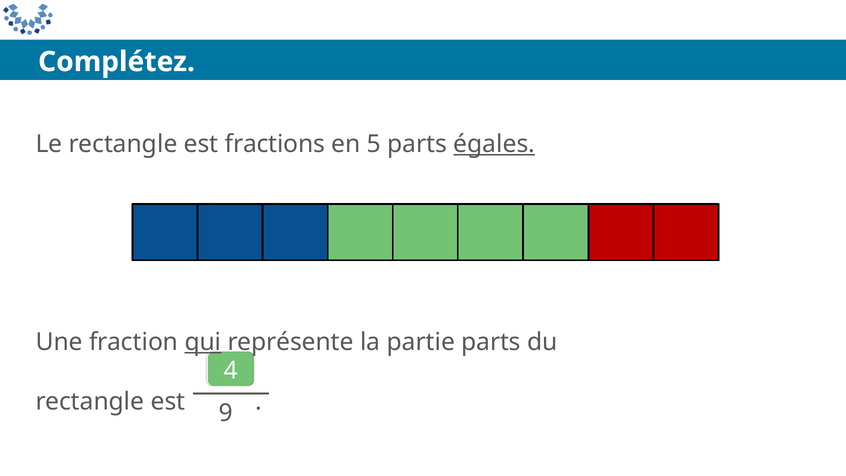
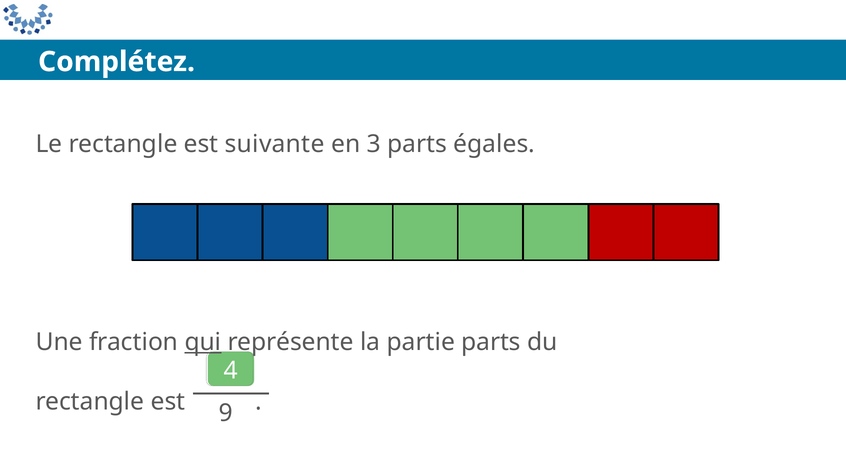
fractions: fractions -> suivante
5: 5 -> 3
égales underline: present -> none
